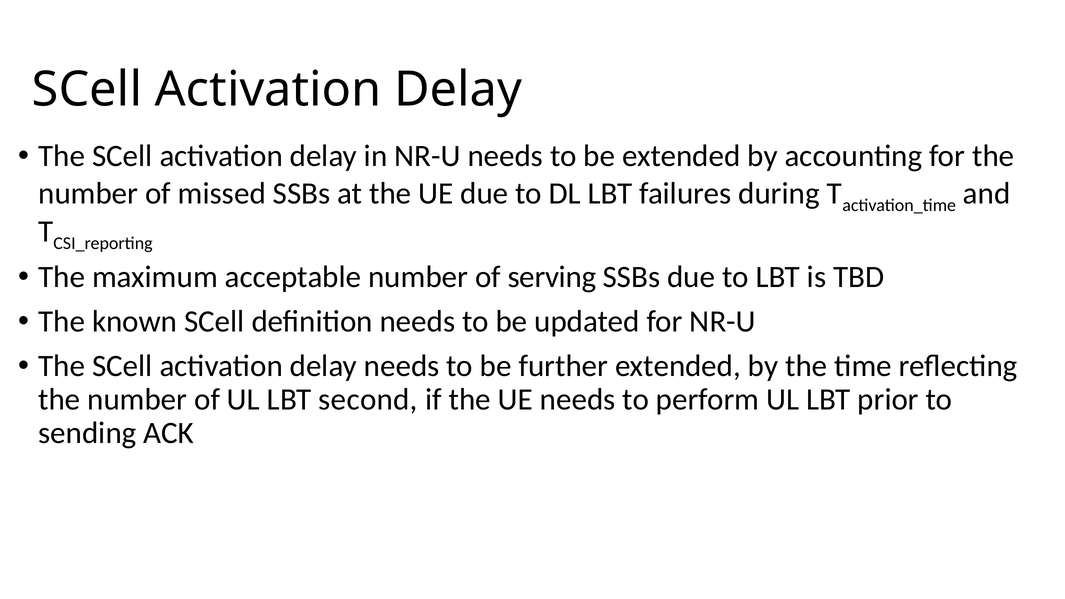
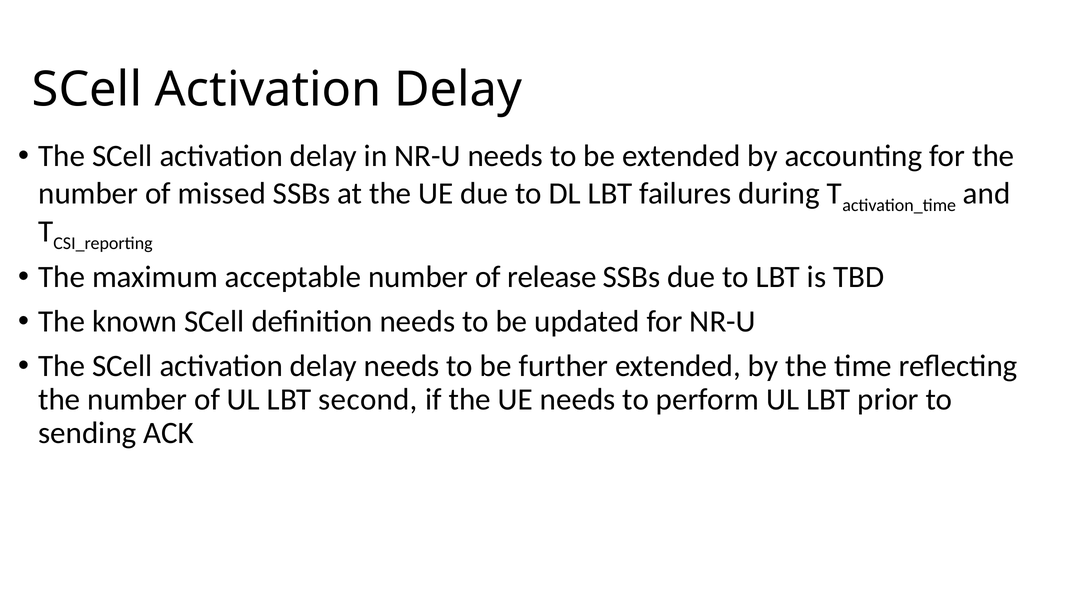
serving: serving -> release
